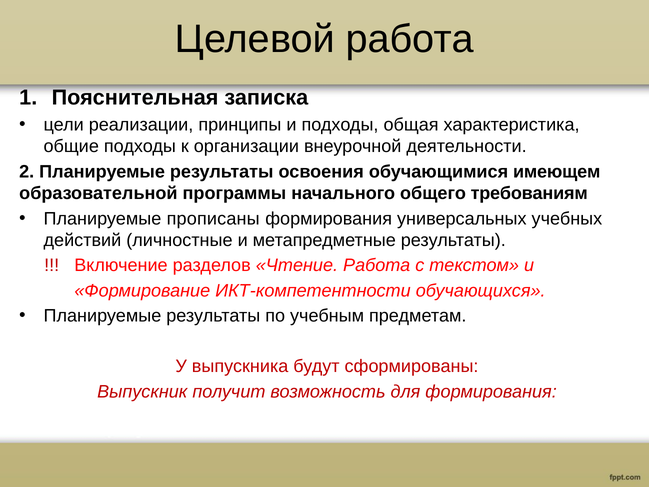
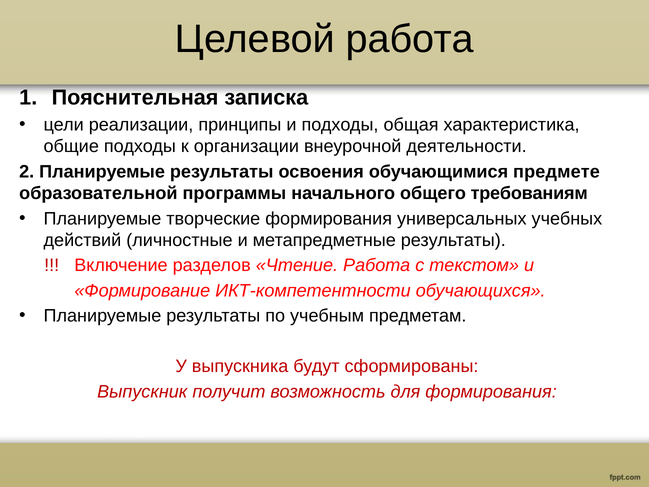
имеющем: имеющем -> предмете
прописаны: прописаны -> творческие
